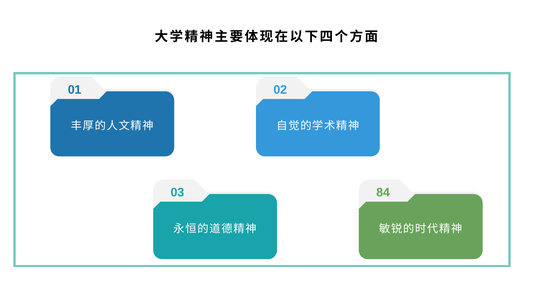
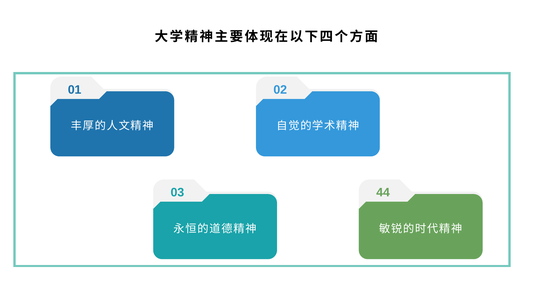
84: 84 -> 44
